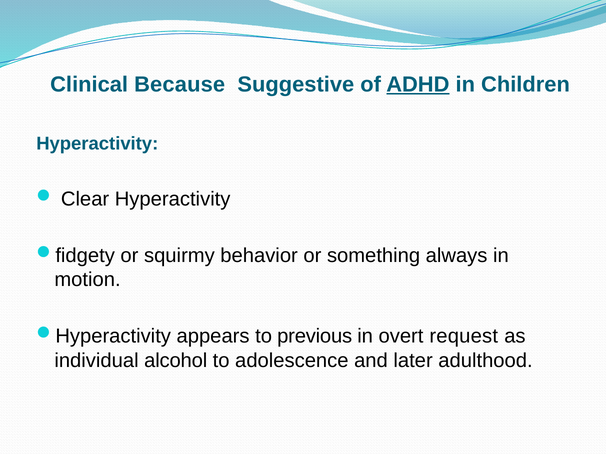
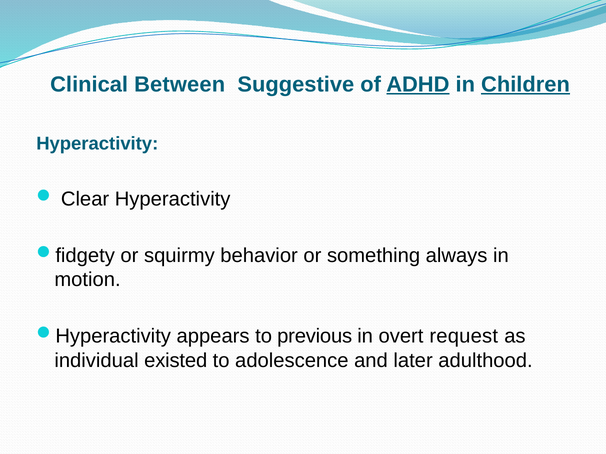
Because: Because -> Between
Children underline: none -> present
alcohol: alcohol -> existed
